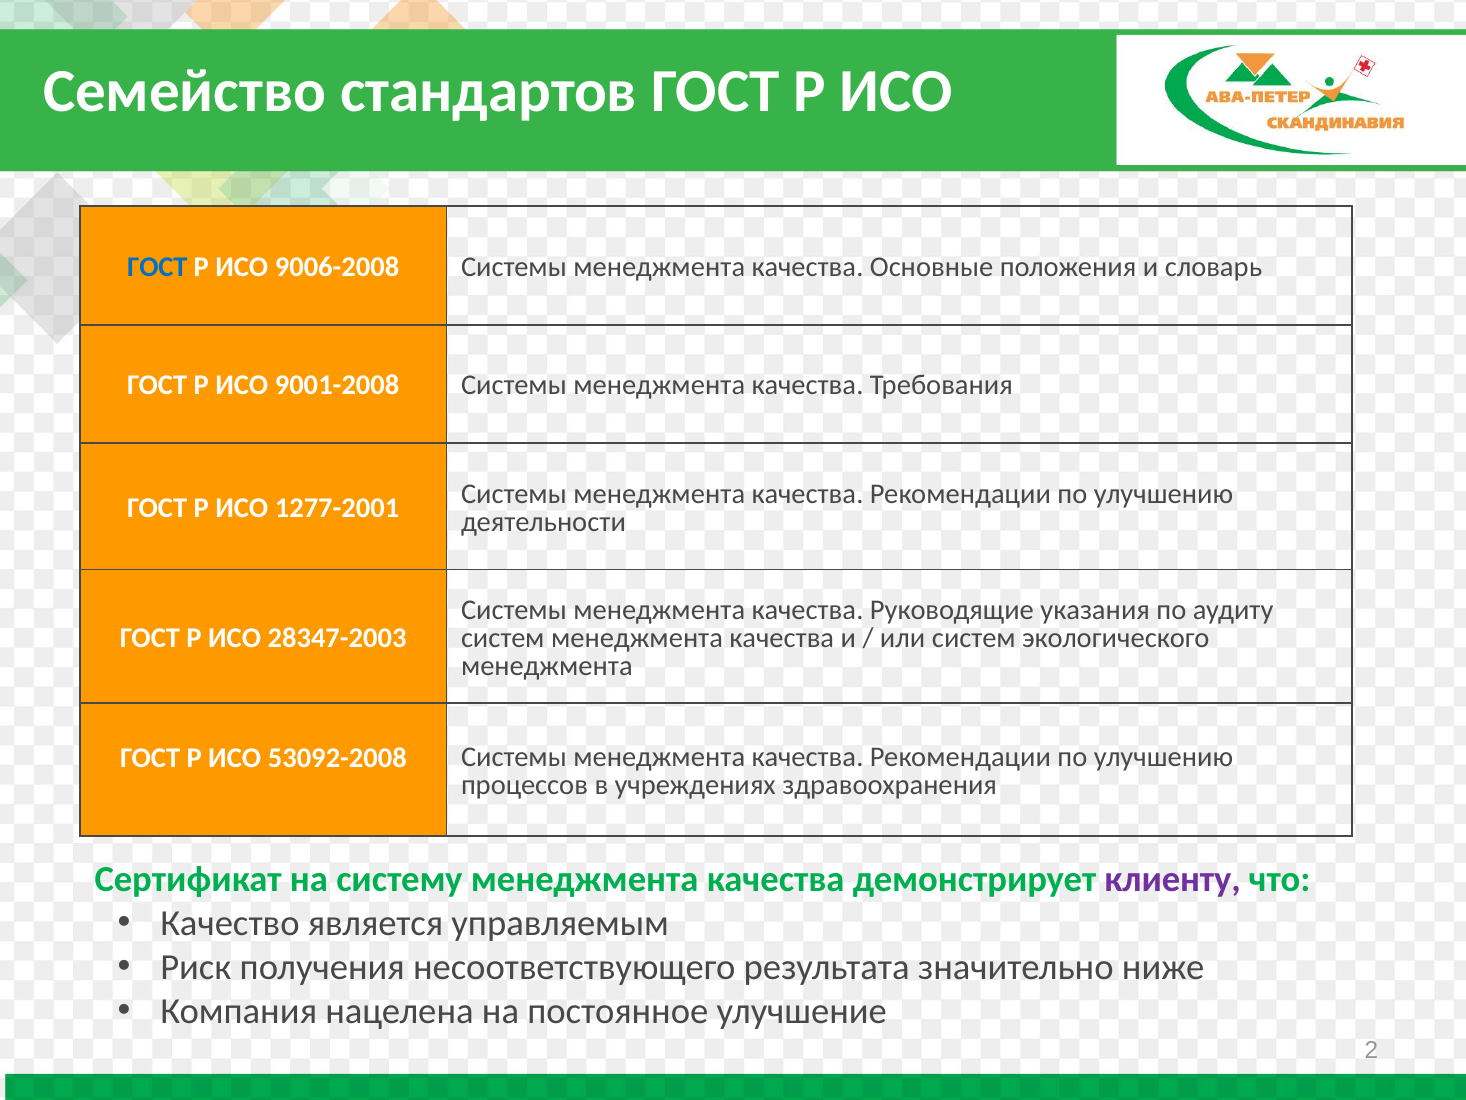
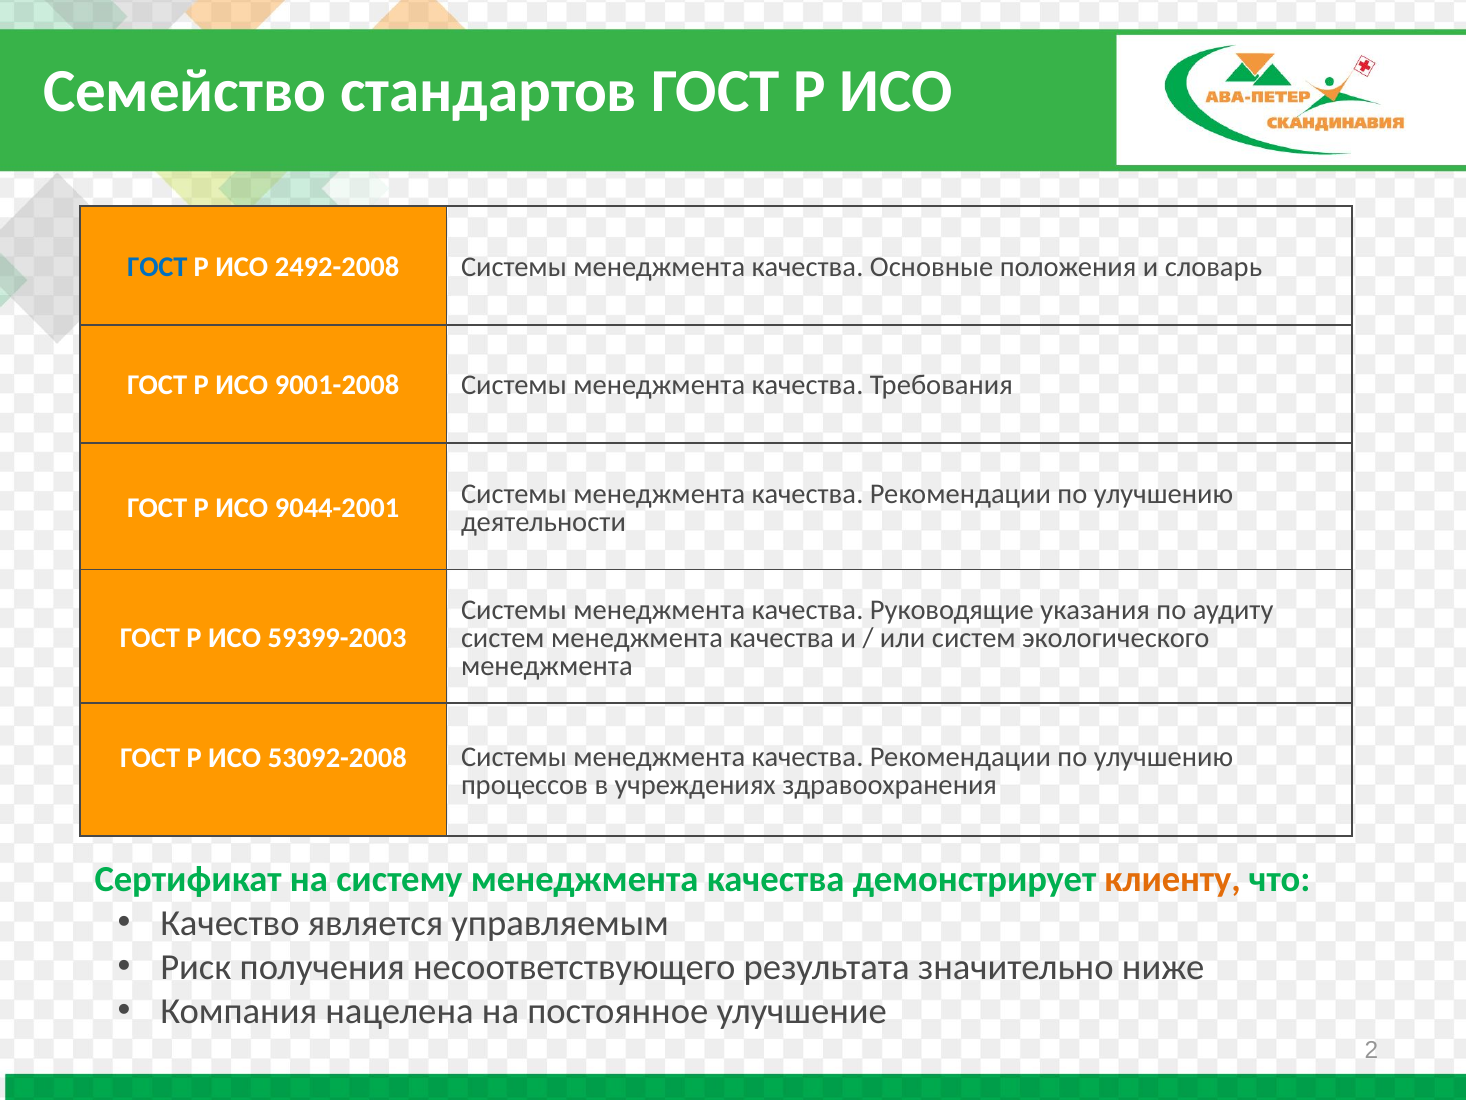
9006-2008: 9006-2008 -> 2492-2008
1277-2001: 1277-2001 -> 9044-2001
28347-2003: 28347-2003 -> 59399-2003
клиенту colour: purple -> orange
